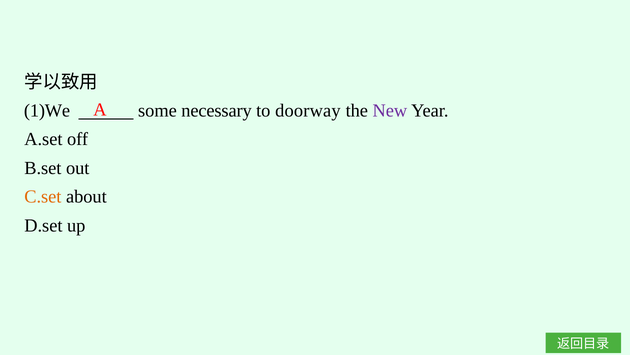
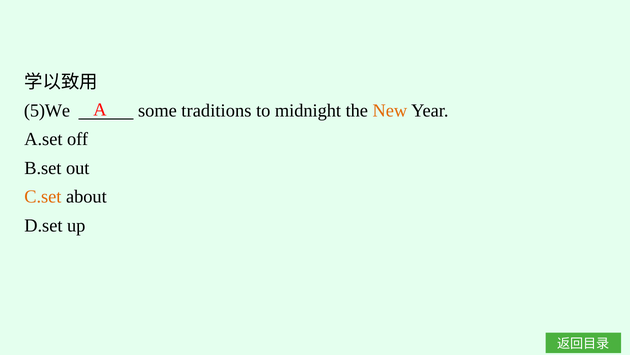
1)We: 1)We -> 5)We
necessary: necessary -> traditions
doorway: doorway -> midnight
New colour: purple -> orange
